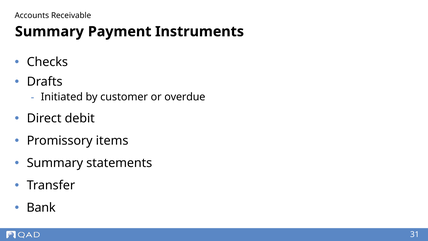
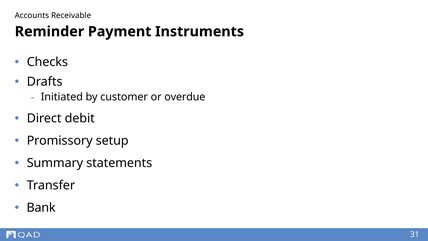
Summary at (49, 32): Summary -> Reminder
items: items -> setup
